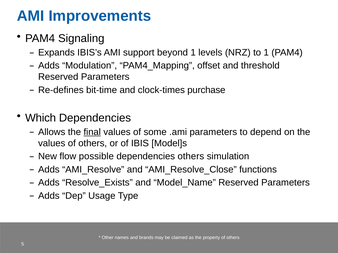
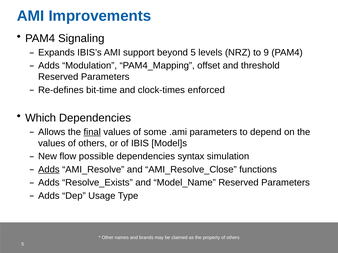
beyond 1: 1 -> 5
to 1: 1 -> 9
purchase: purchase -> enforced
dependencies others: others -> syntax
Adds at (49, 170) underline: none -> present
